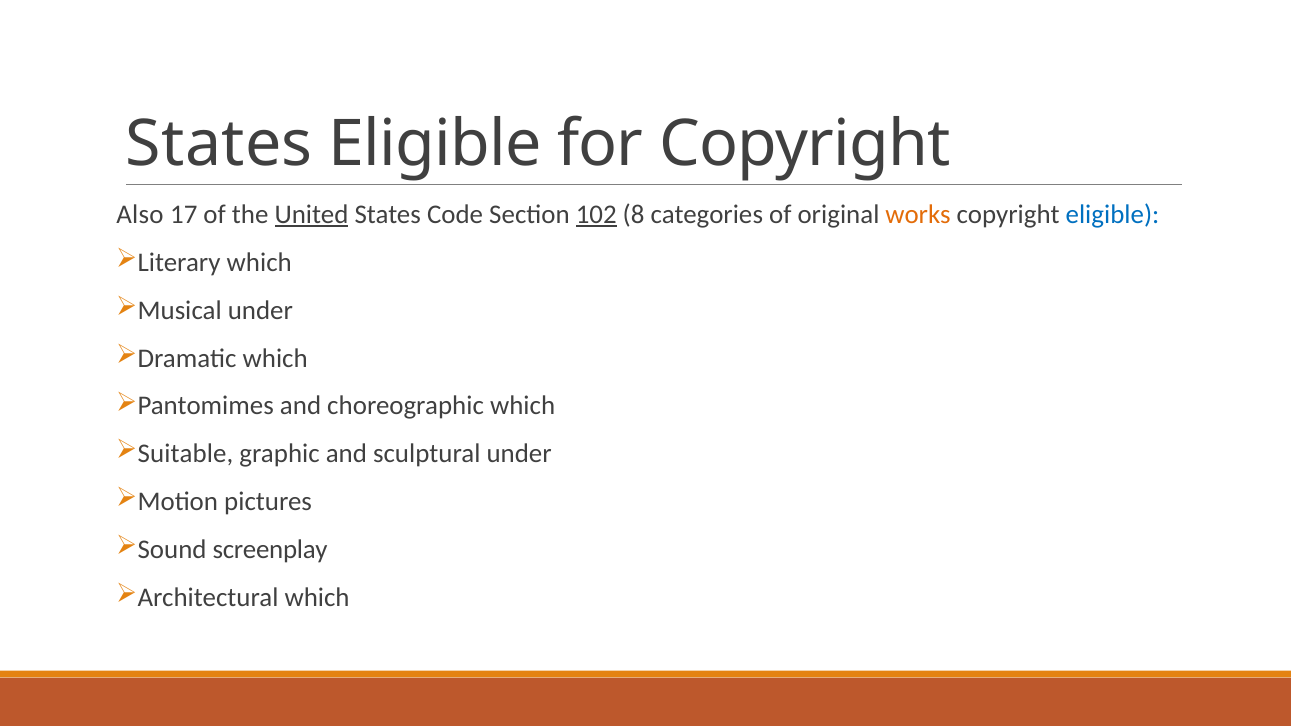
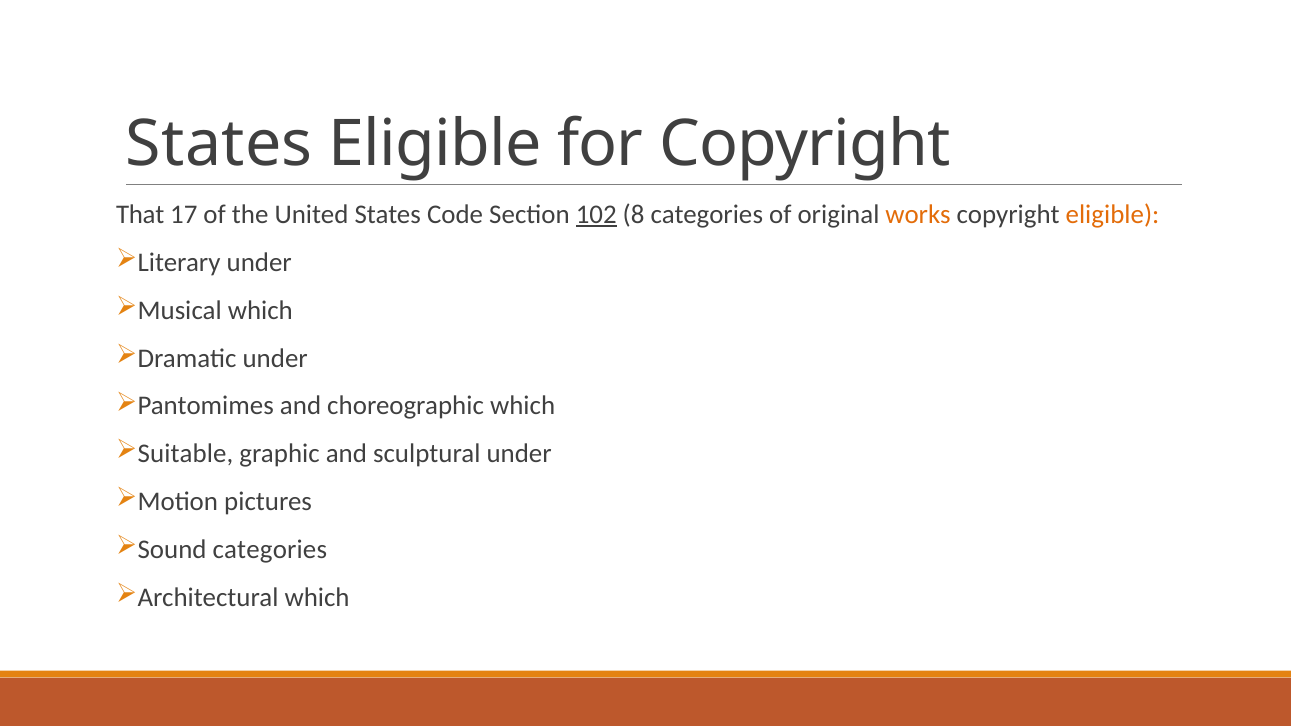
Also: Also -> That
United underline: present -> none
eligible at (1112, 215) colour: blue -> orange
Literary which: which -> under
Musical under: under -> which
Dramatic which: which -> under
Sound screenplay: screenplay -> categories
